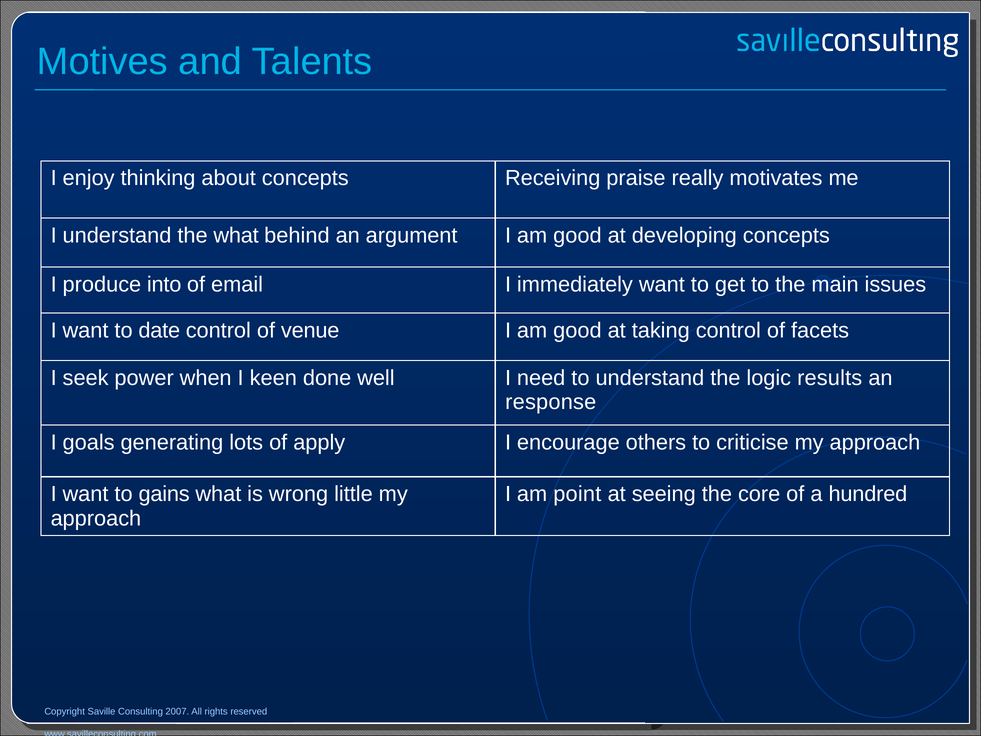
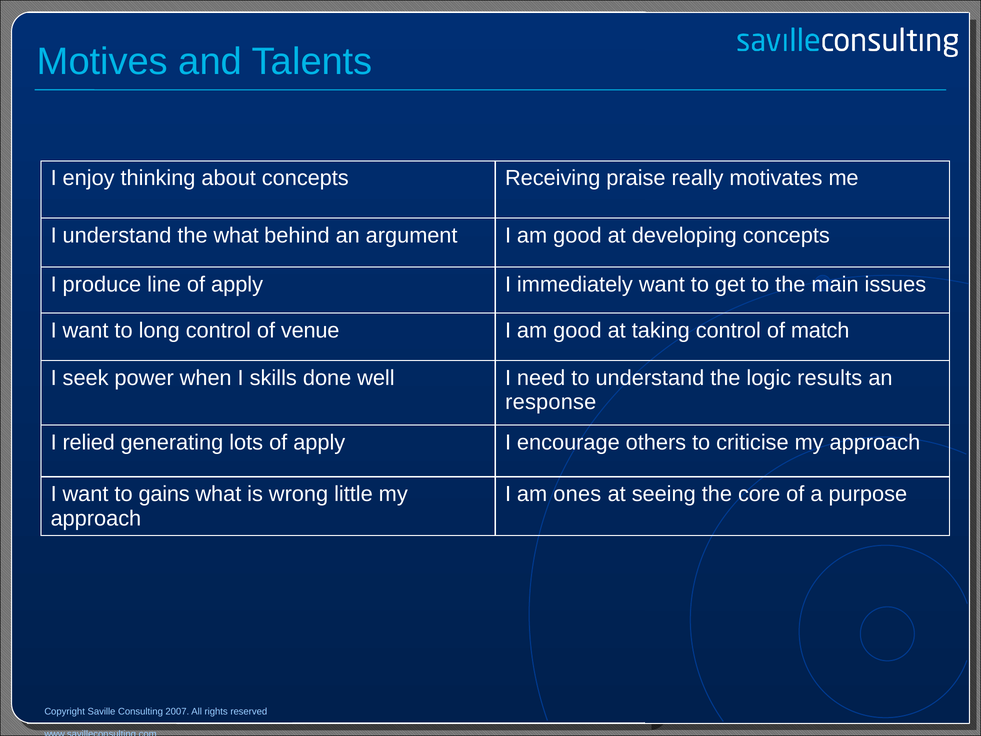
into: into -> line
email at (237, 284): email -> apply
date: date -> long
facets: facets -> match
keen: keen -> skills
goals: goals -> relied
point: point -> ones
hundred: hundred -> purpose
